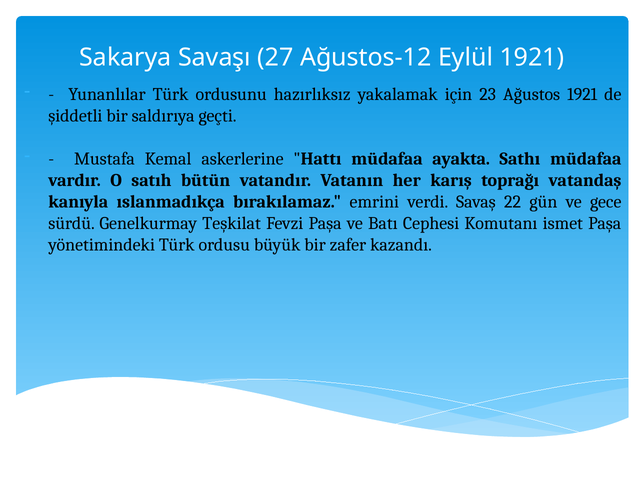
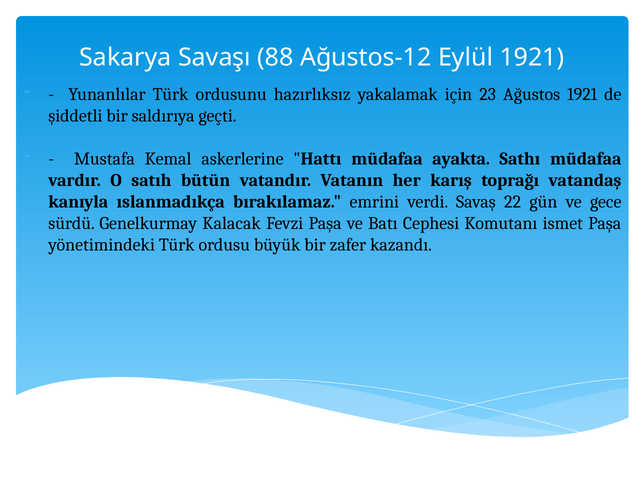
27: 27 -> 88
Teşkilat: Teşkilat -> Kalacak
